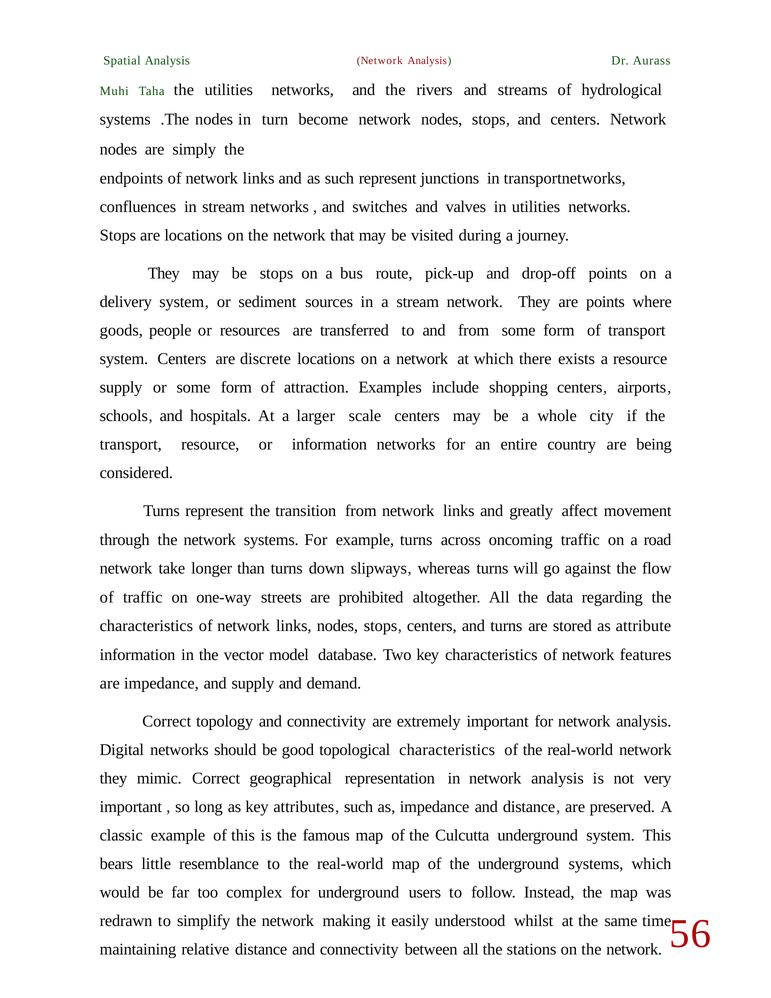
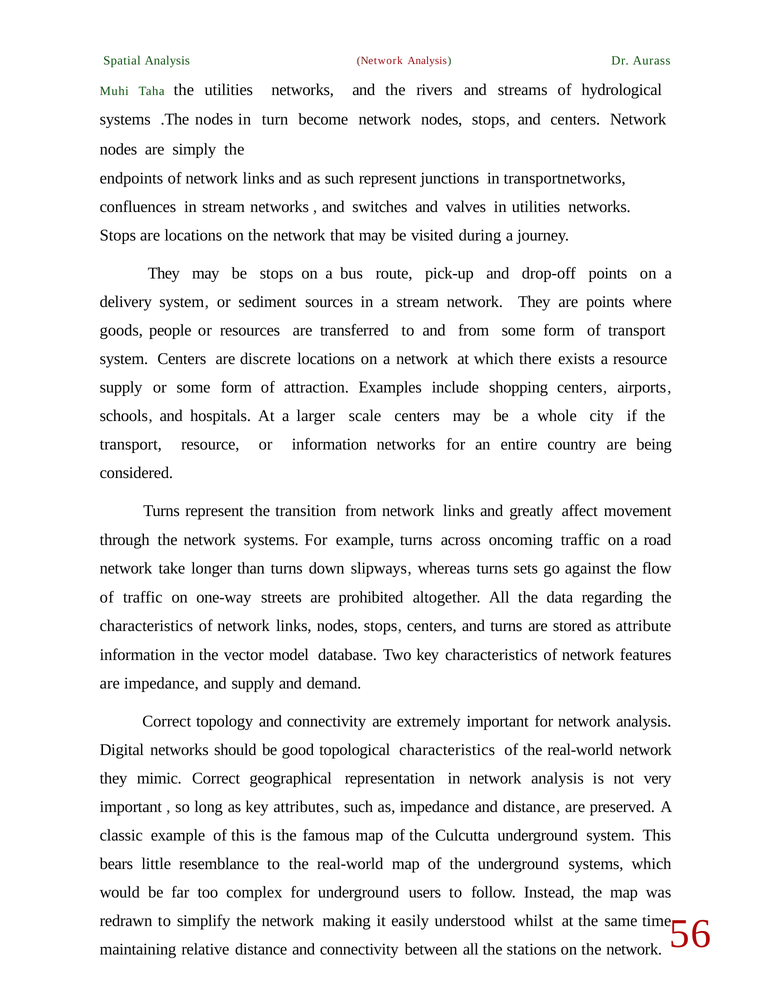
will: will -> sets
